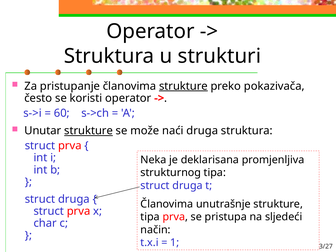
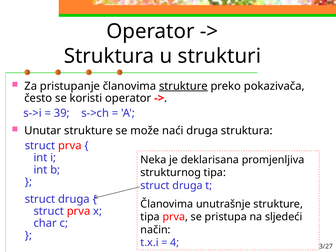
60: 60 -> 39
strukture at (89, 131) underline: present -> none
1: 1 -> 4
